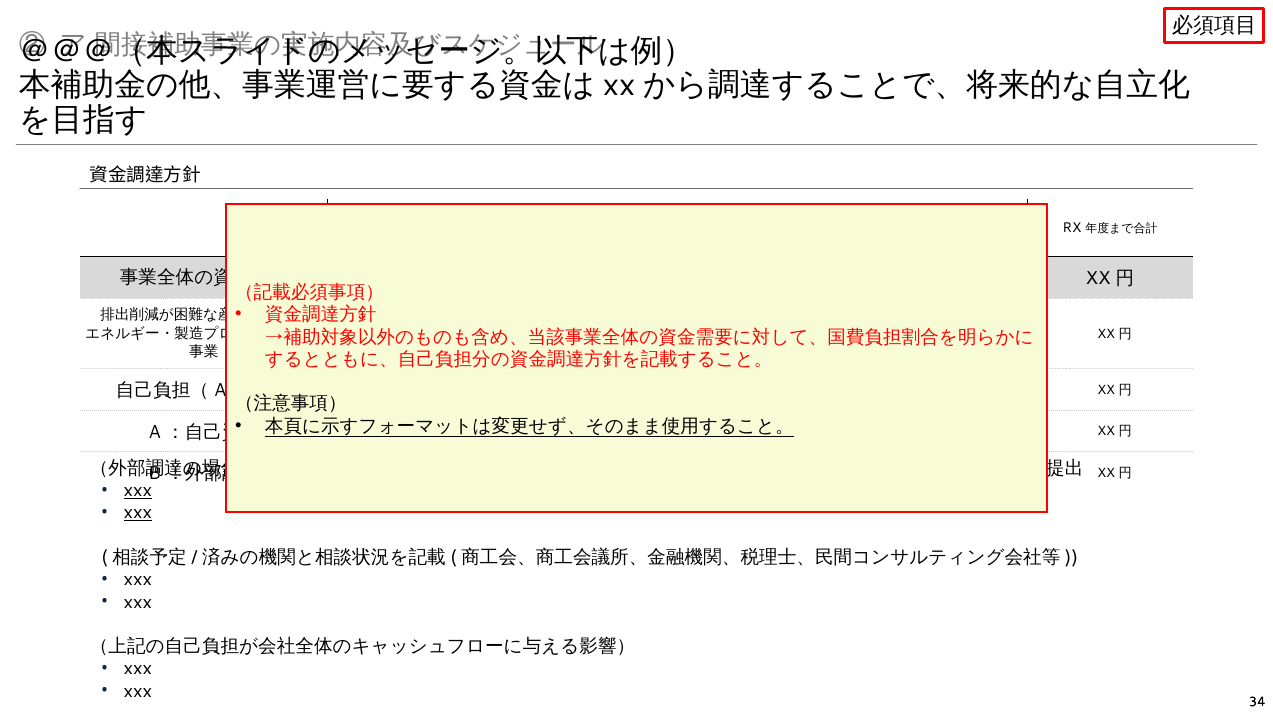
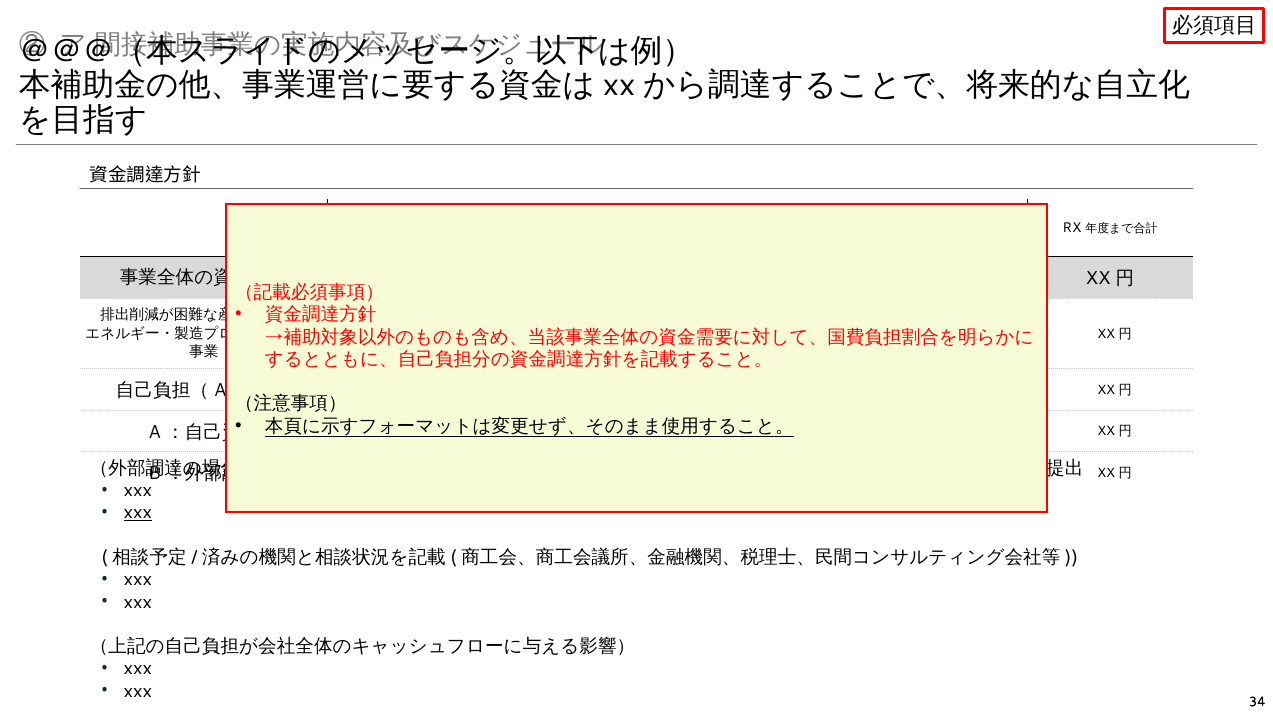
xxx at (138, 491) underline: present -> none
